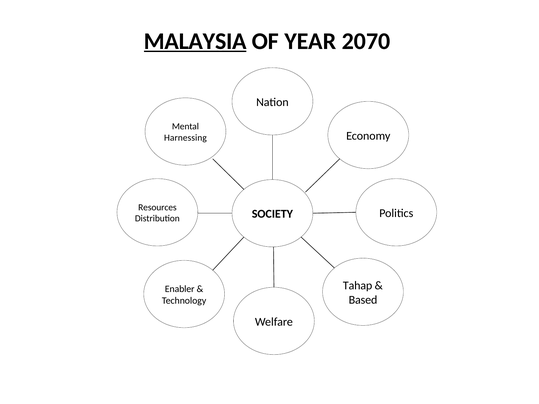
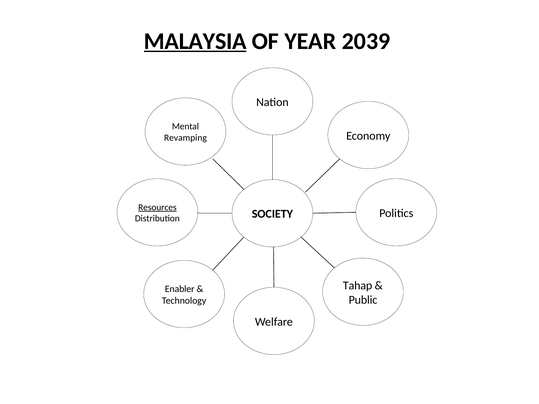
2070: 2070 -> 2039
Harnessing: Harnessing -> Revamping
Resources underline: none -> present
Based: Based -> Public
